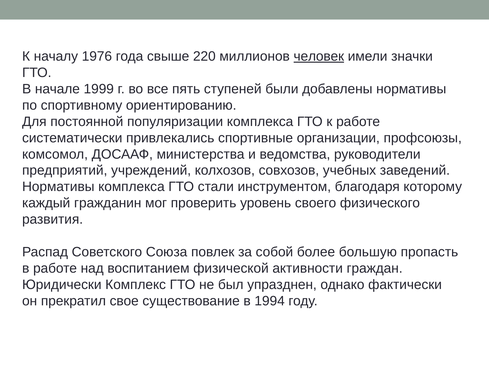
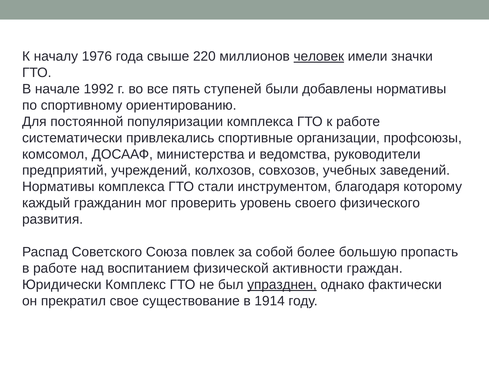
1999: 1999 -> 1992
упразднен underline: none -> present
1994: 1994 -> 1914
